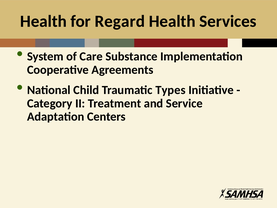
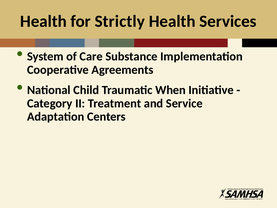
Regard: Regard -> Strictly
Types: Types -> When
